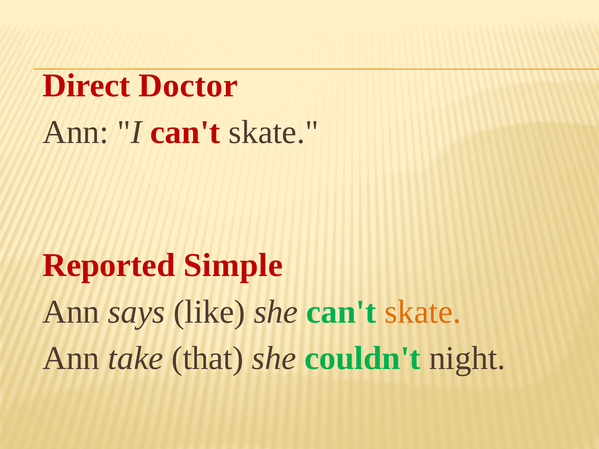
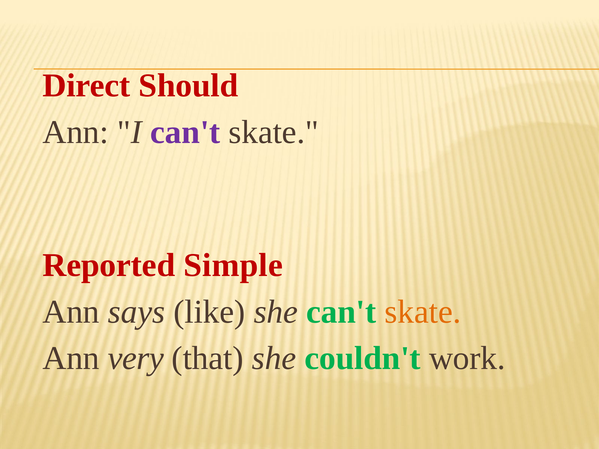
Doctor: Doctor -> Should
can't at (185, 132) colour: red -> purple
take: take -> very
night: night -> work
